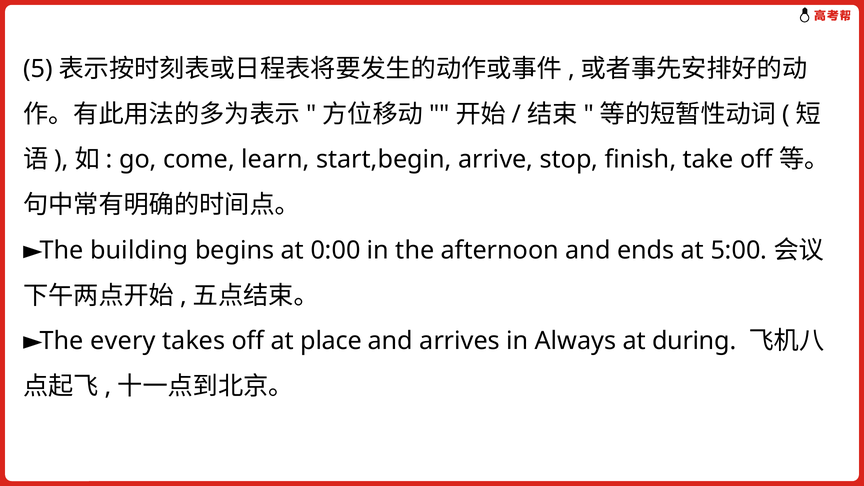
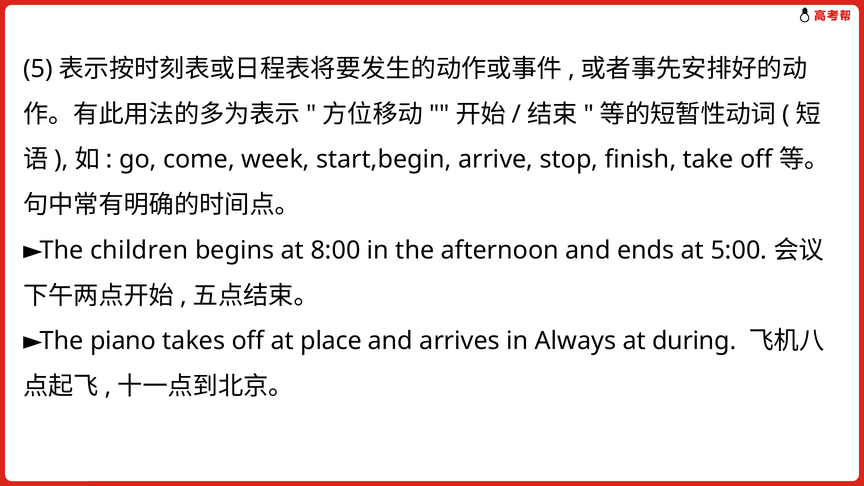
learn: learn -> week
building: building -> children
0:00: 0:00 -> 8:00
every: every -> piano
